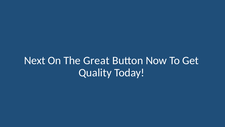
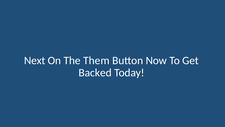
Great: Great -> Them
Quality: Quality -> Backed
